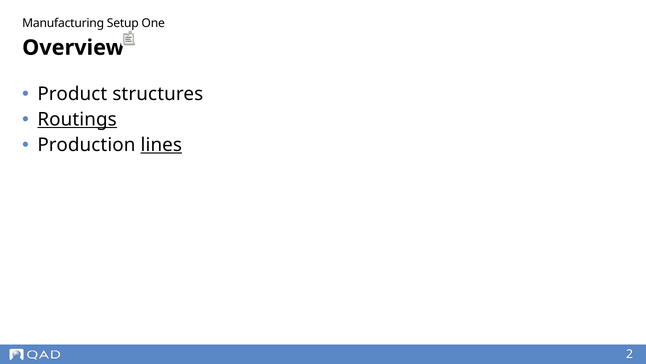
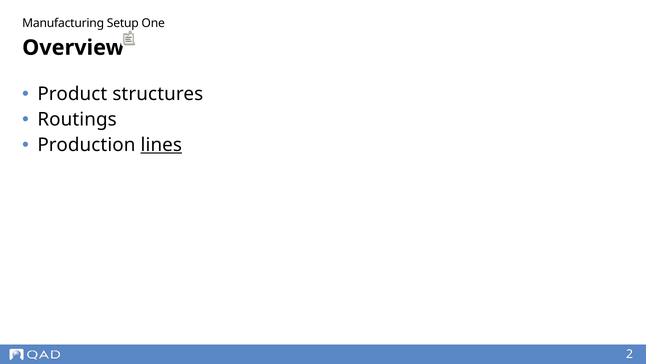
Routings underline: present -> none
